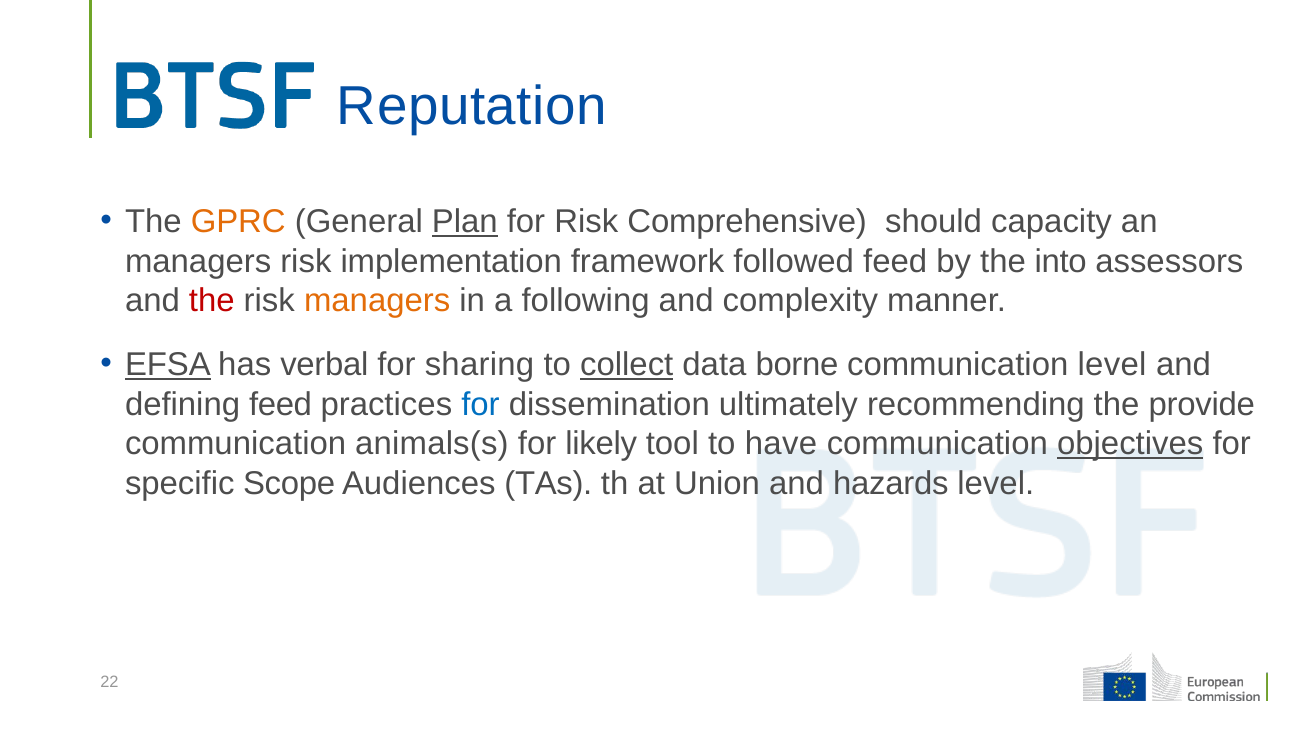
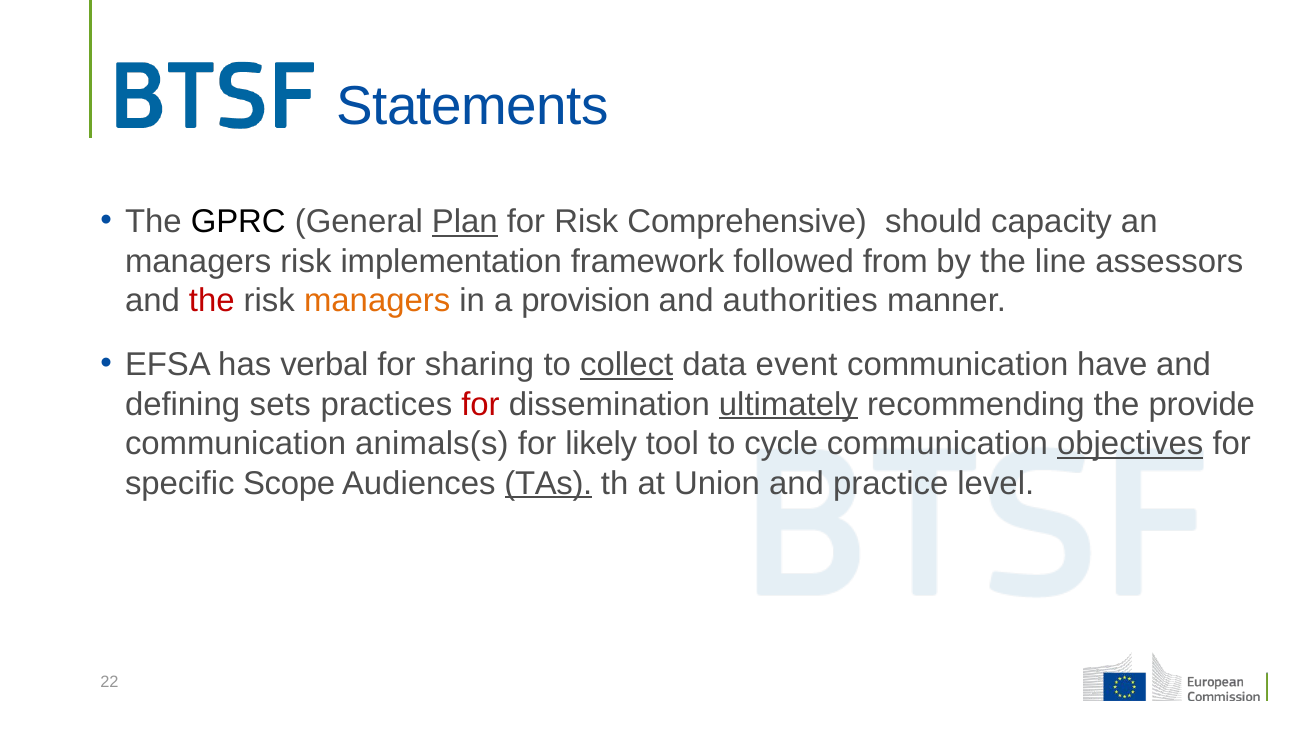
Reputation: Reputation -> Statements
GPRC colour: orange -> black
followed feed: feed -> from
into: into -> line
following: following -> provision
complexity: complexity -> authorities
EFSA underline: present -> none
borne: borne -> event
communication level: level -> have
defining feed: feed -> sets
for at (481, 404) colour: blue -> red
ultimately underline: none -> present
have: have -> cycle
TAs underline: none -> present
hazards: hazards -> practice
